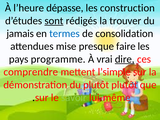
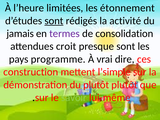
dépasse: dépasse -> limitées
construction: construction -> étonnement
trouver: trouver -> activité
termes colour: blue -> purple
mise: mise -> croit
presque faire: faire -> sont
dire underline: present -> none
comprendre: comprendre -> construction
